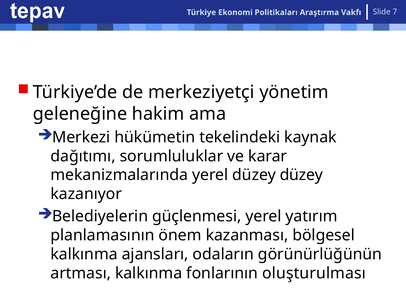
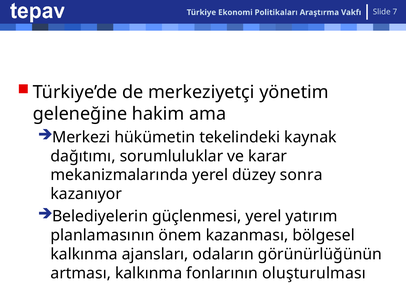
düzey düzey: düzey -> sonra
